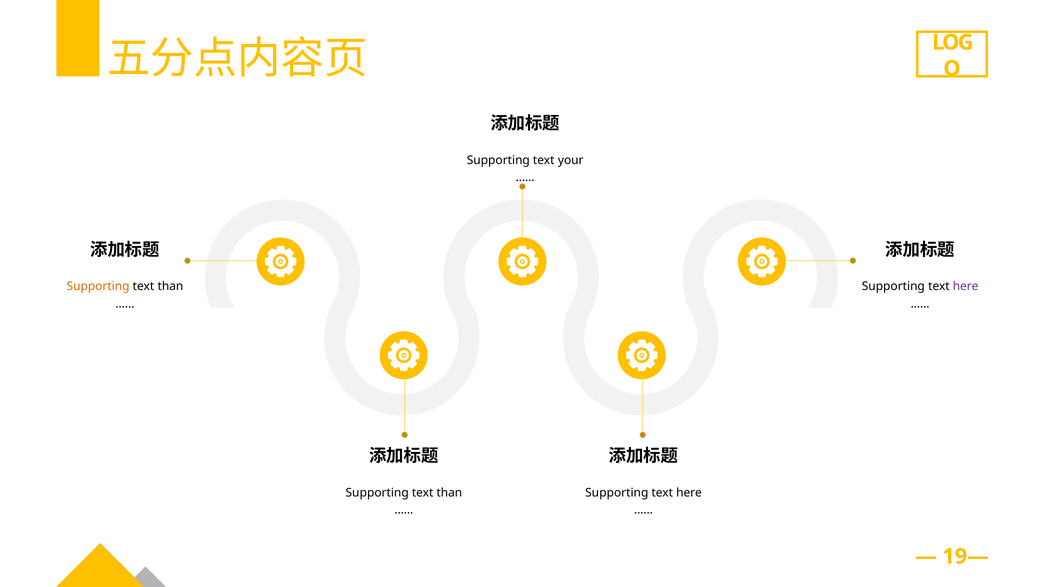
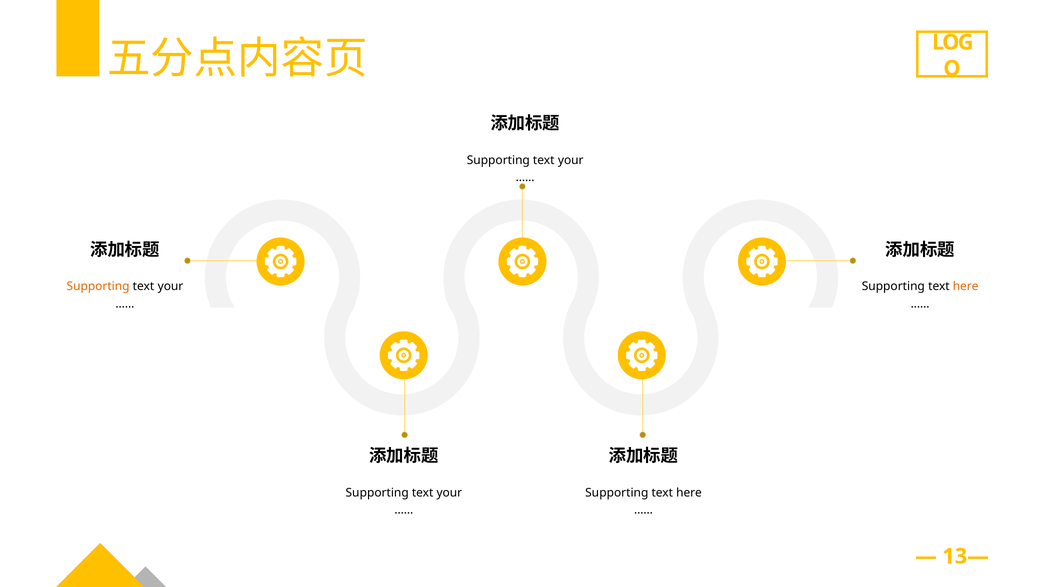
than at (171, 286): than -> your
here at (966, 286) colour: purple -> orange
pporting text than: than -> your
19—: 19— -> 13—
